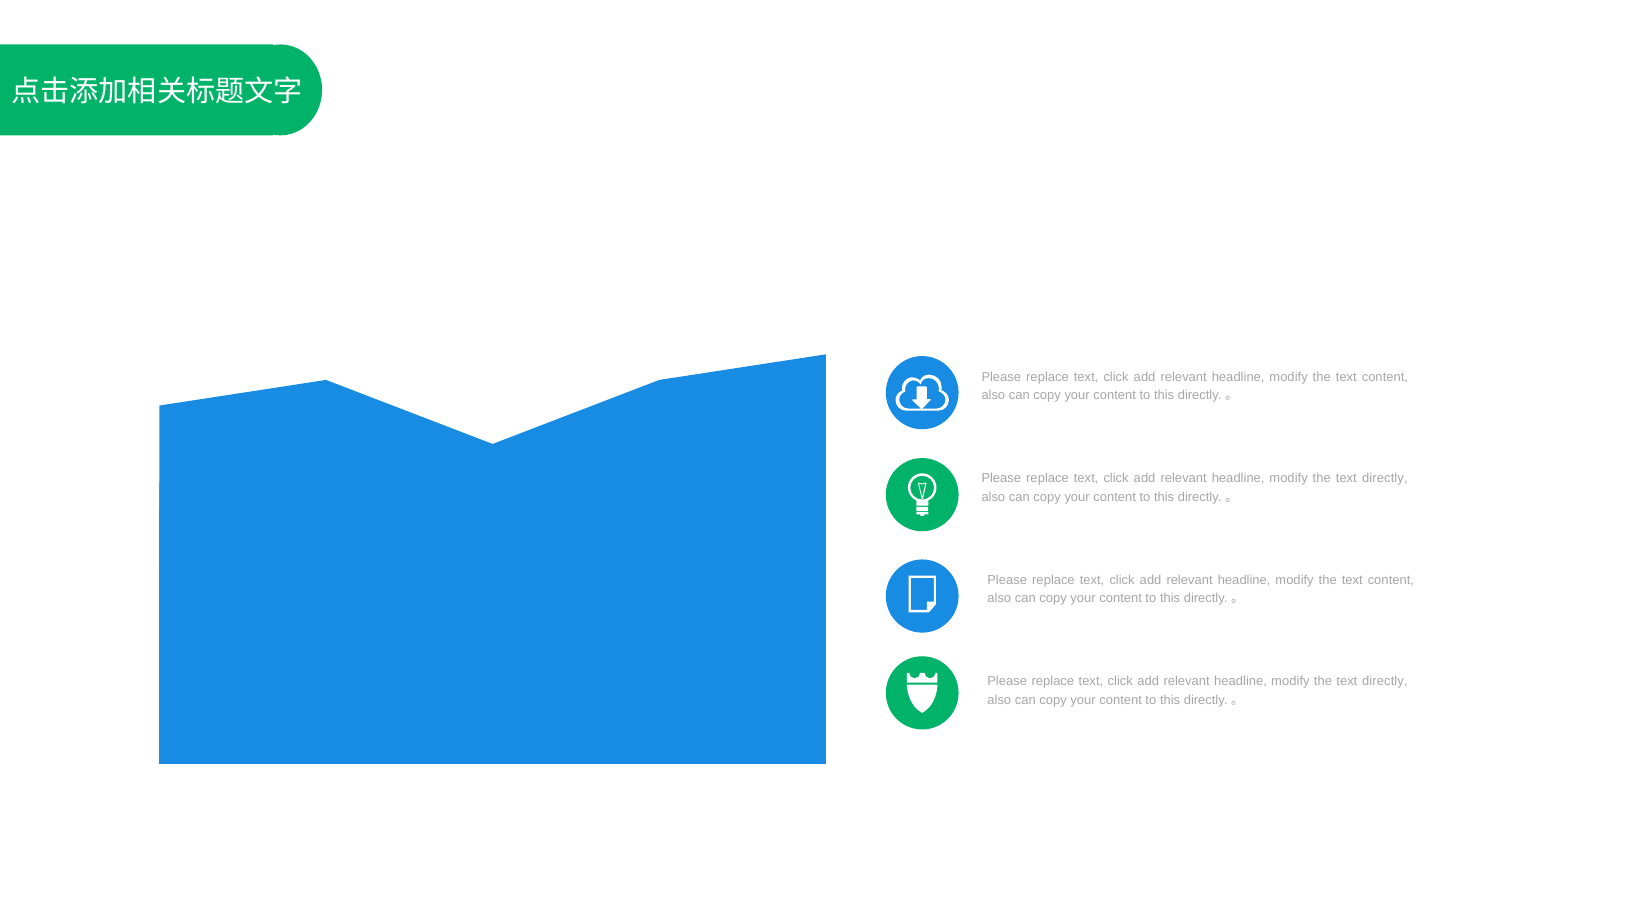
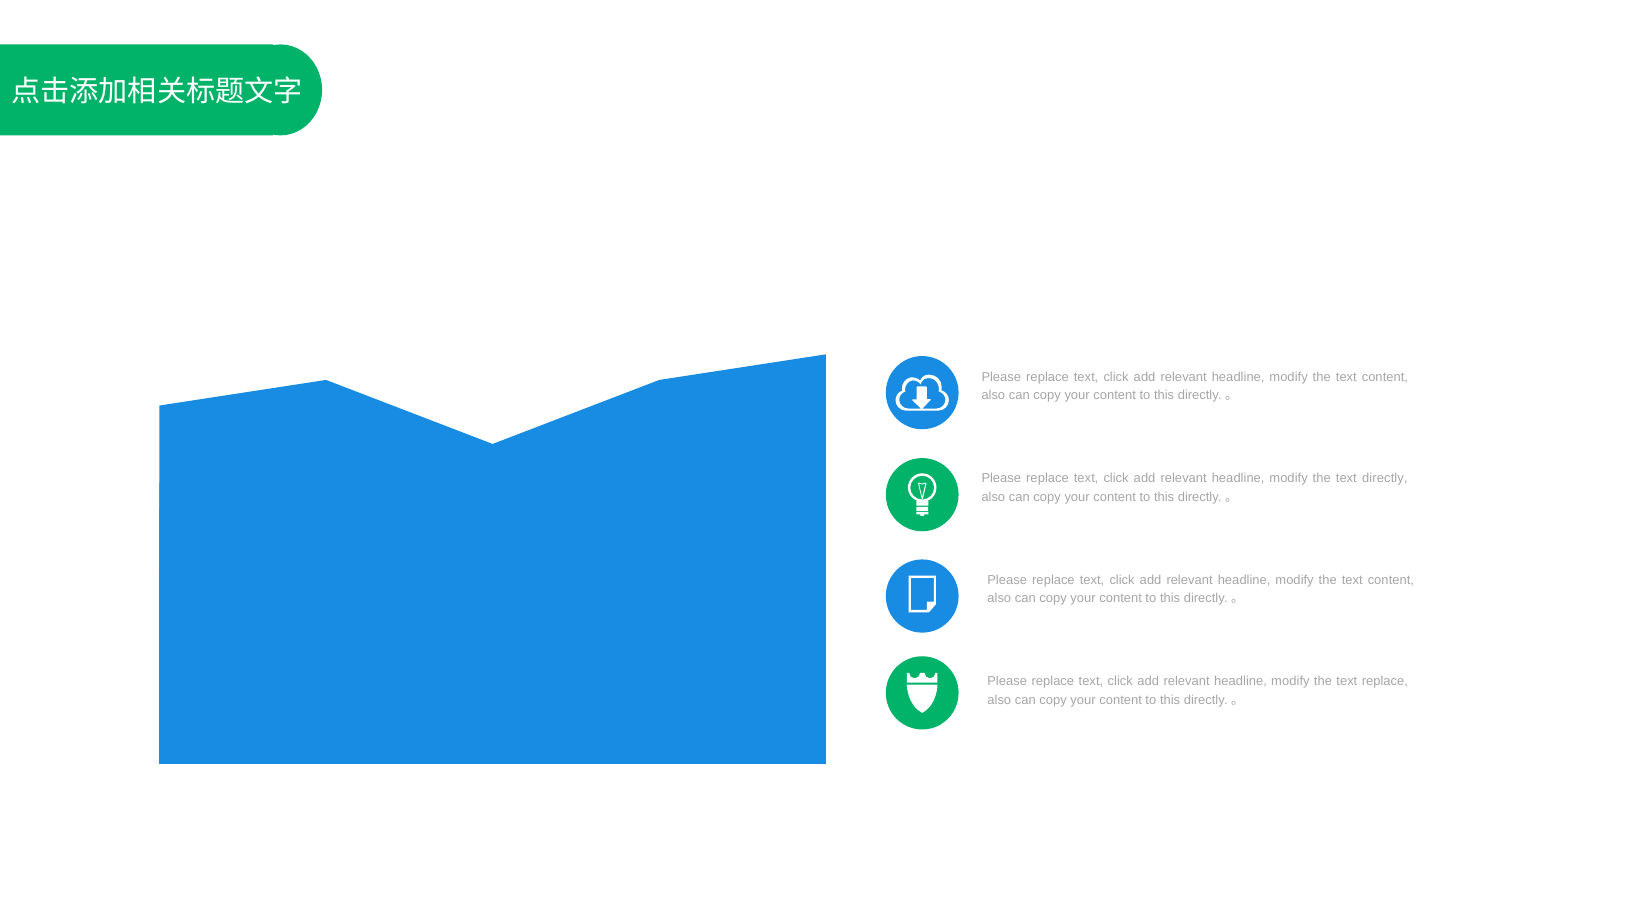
directly at (1385, 681): directly -> replace
